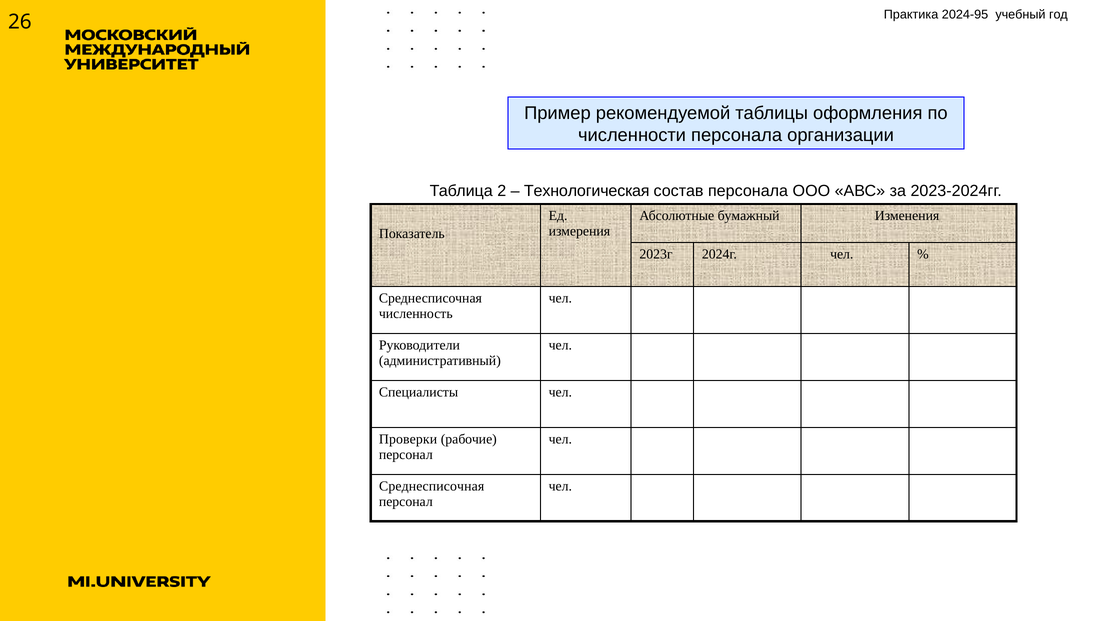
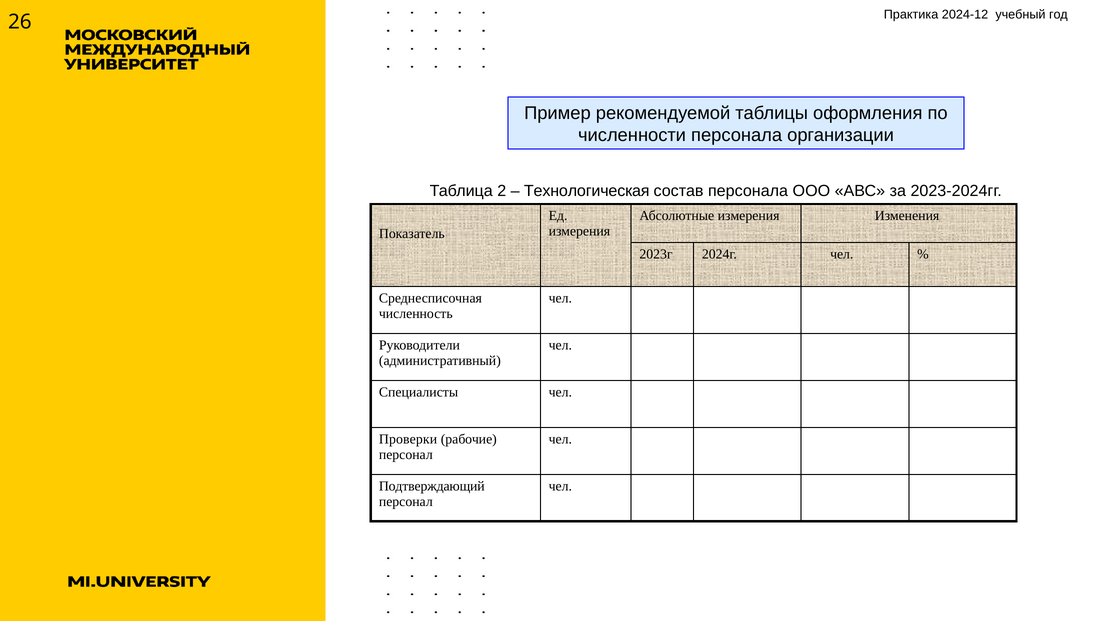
2024-95: 2024-95 -> 2024-12
Абсолютные бумажный: бумажный -> измерения
Среднесписочная at (432, 486): Среднесписочная -> Подтверждающий
